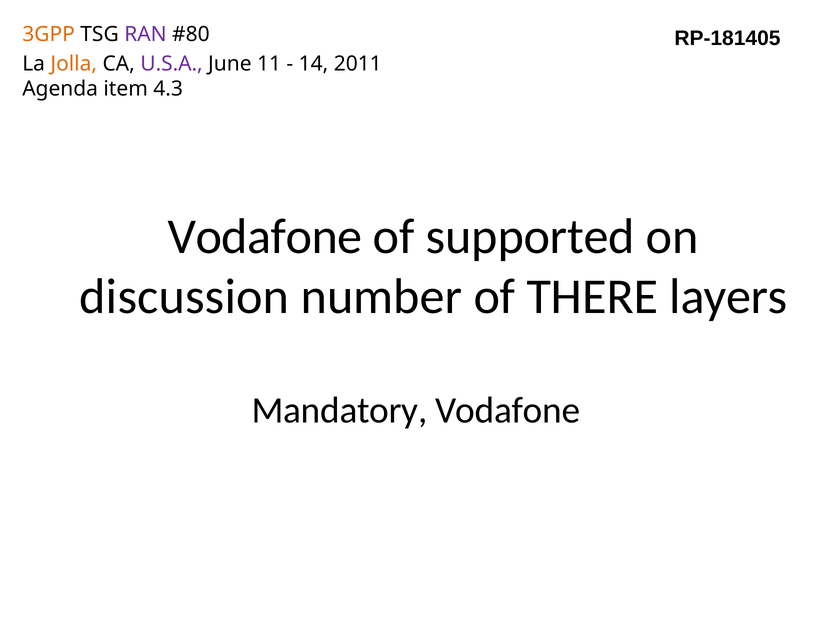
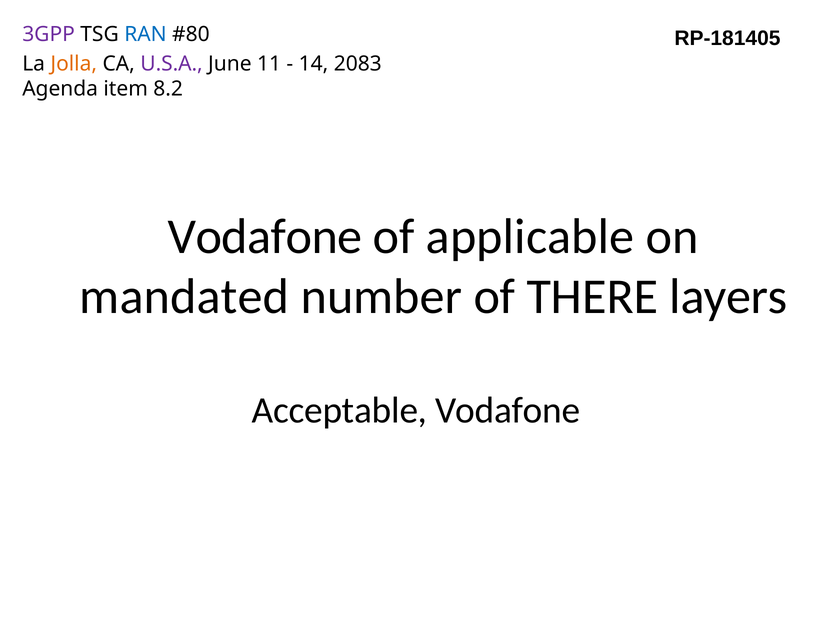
3GPP colour: orange -> purple
RAN colour: purple -> blue
2011: 2011 -> 2083
4.3: 4.3 -> 8.2
supported: supported -> applicable
discussion: discussion -> mandated
Mandatory: Mandatory -> Acceptable
